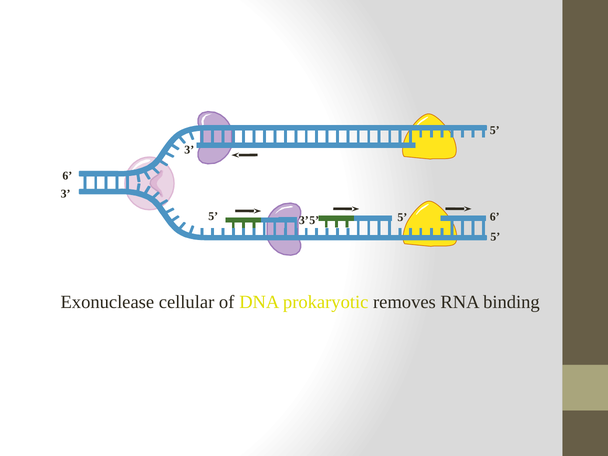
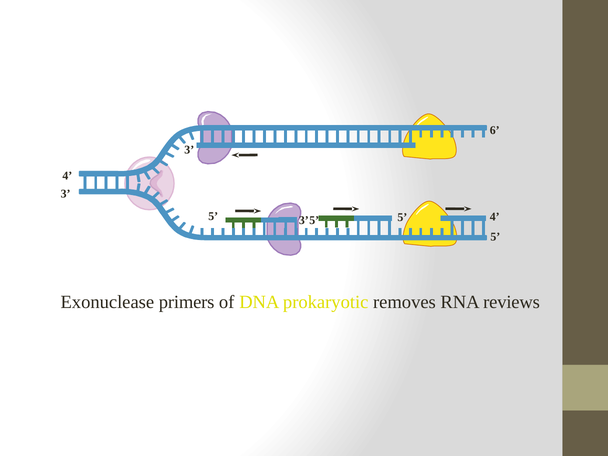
5 at (495, 130): 5 -> 6
6 at (67, 176): 6 -> 4
6 at (495, 217): 6 -> 4
cellular: cellular -> primers
binding: binding -> reviews
